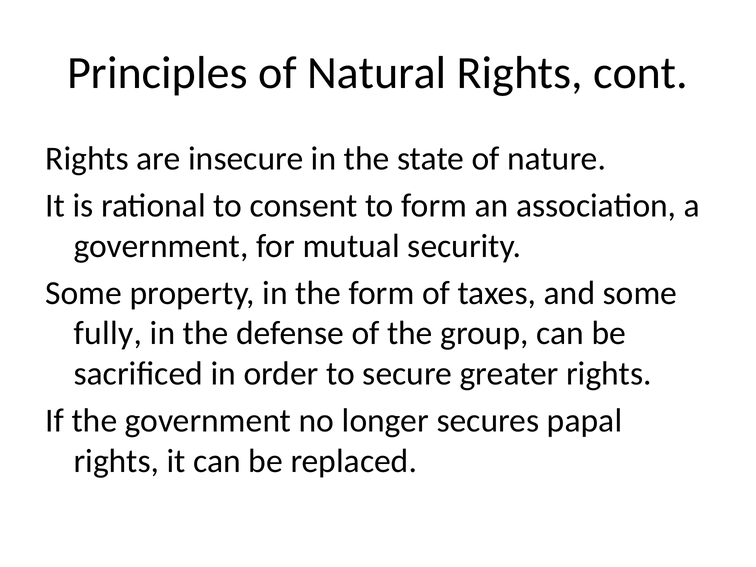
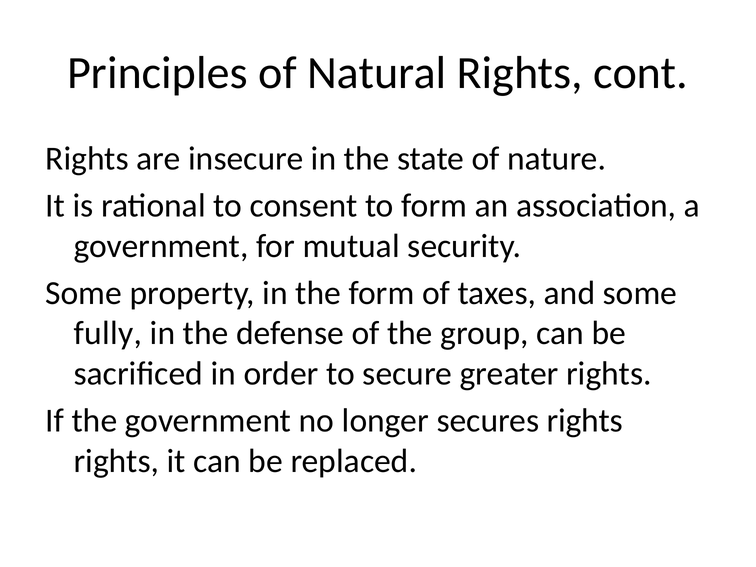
secures papal: papal -> rights
